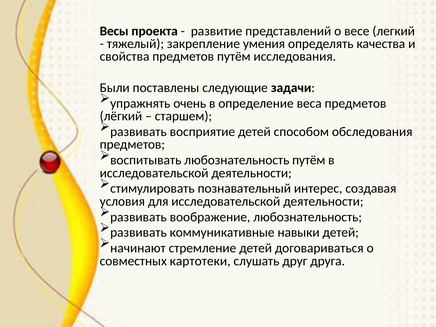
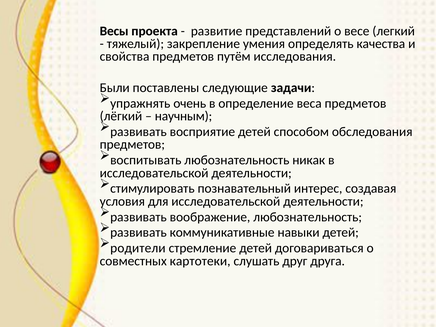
старшем: старшем -> научным
любознательность путём: путём -> никак
начинают: начинают -> родители
